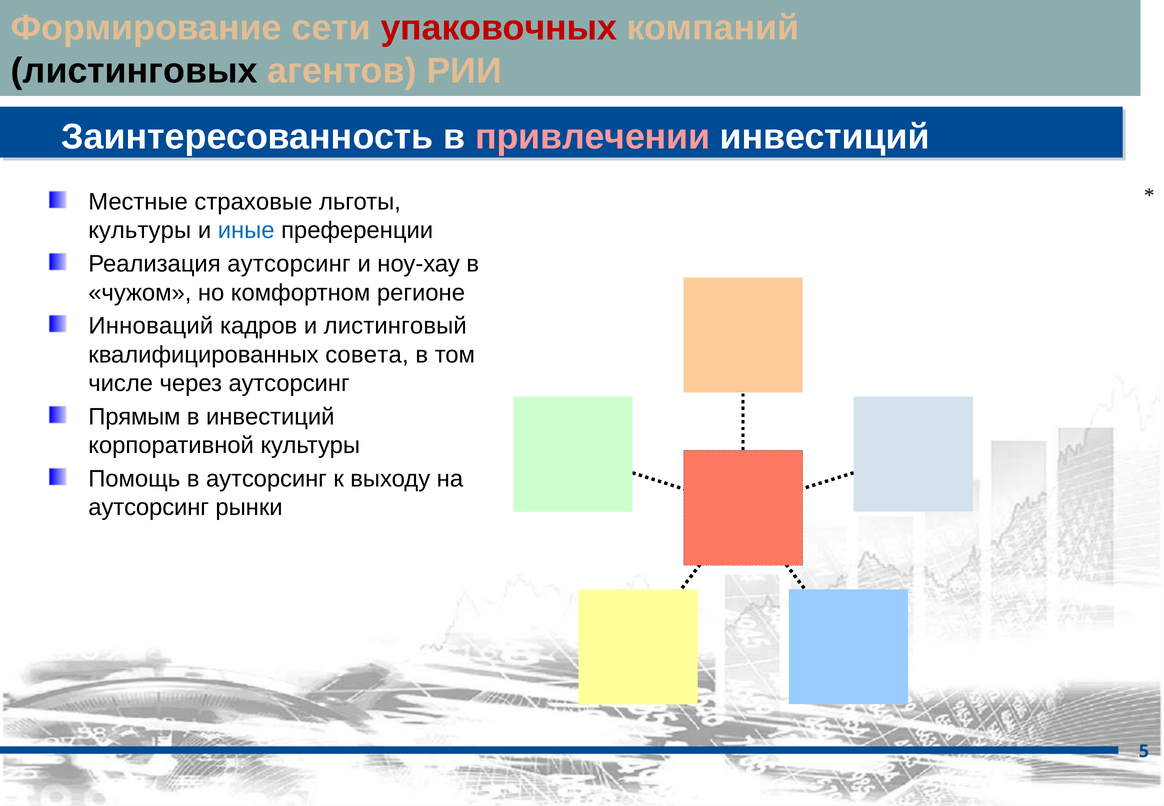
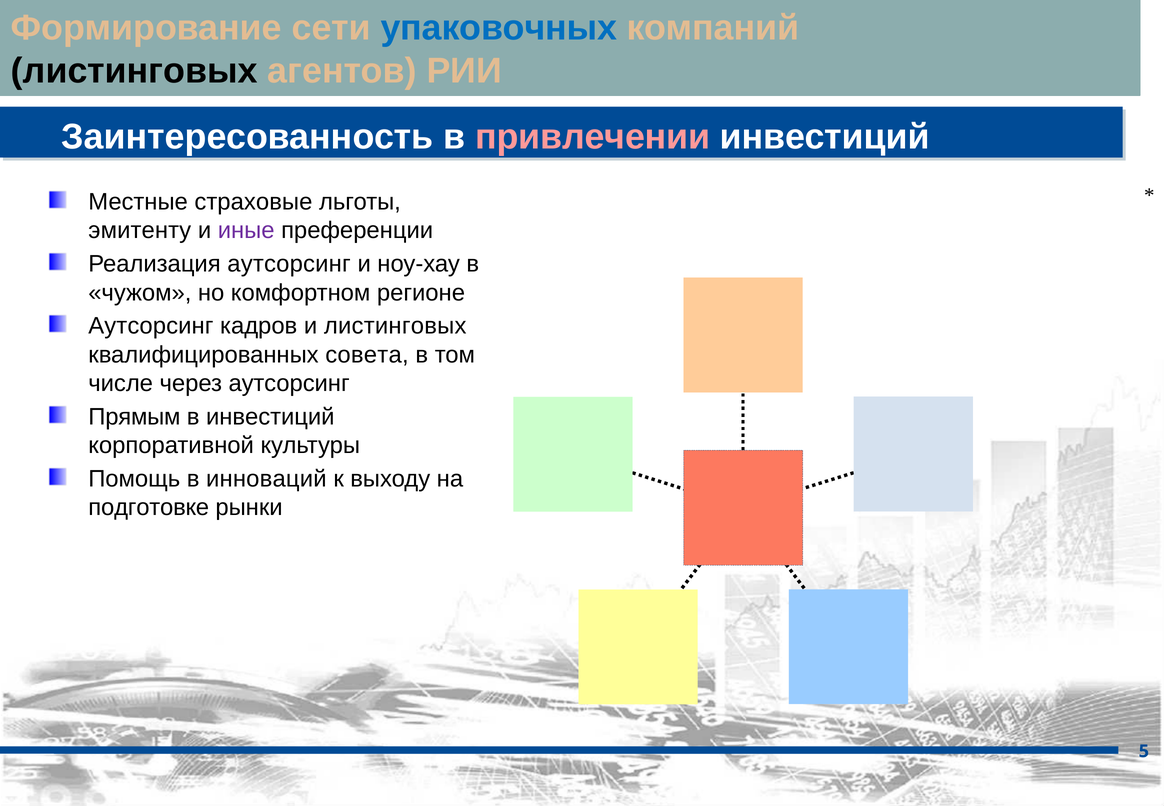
упаковочных colour: red -> blue
культуры at (140, 231): культуры -> эмитенту
иные colour: blue -> purple
Инноваций at (151, 326): Инноваций -> Аутсорсинг
и листинговый: листинговый -> листинговых
в аутсорсинг: аутсорсинг -> инноваций
аутсорсинг at (149, 507): аутсорсинг -> подготовке
